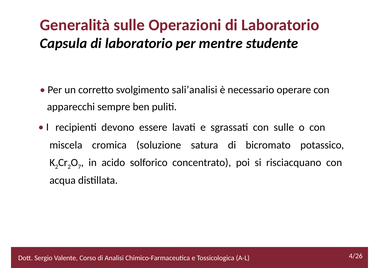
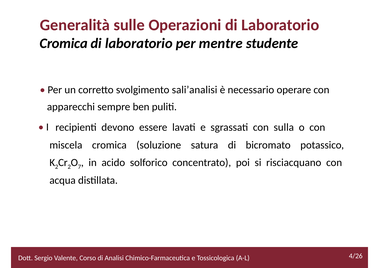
Capsula at (64, 43): Capsula -> Cromica
con sulle: sulle -> sulla
